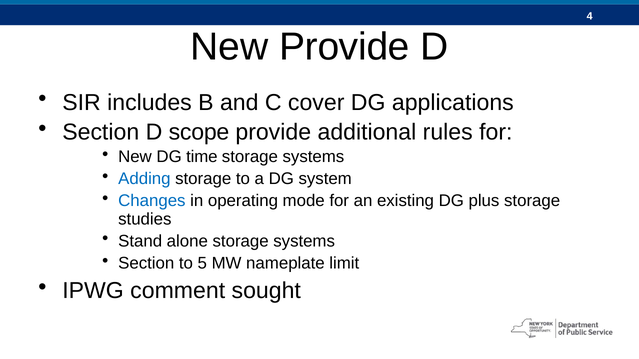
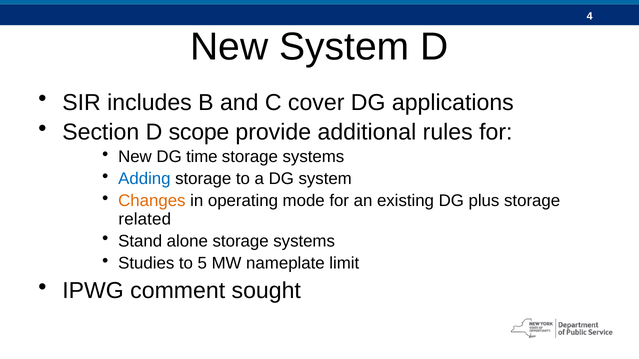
New Provide: Provide -> System
Changes colour: blue -> orange
studies: studies -> related
Section at (146, 263): Section -> Studies
